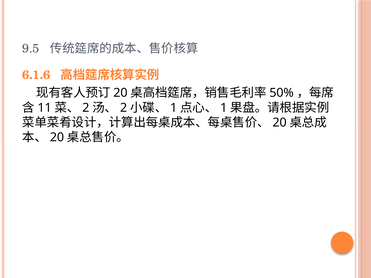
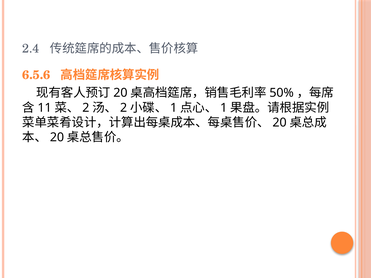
9.5: 9.5 -> 2.4
6.1.6: 6.1.6 -> 6.5.6
